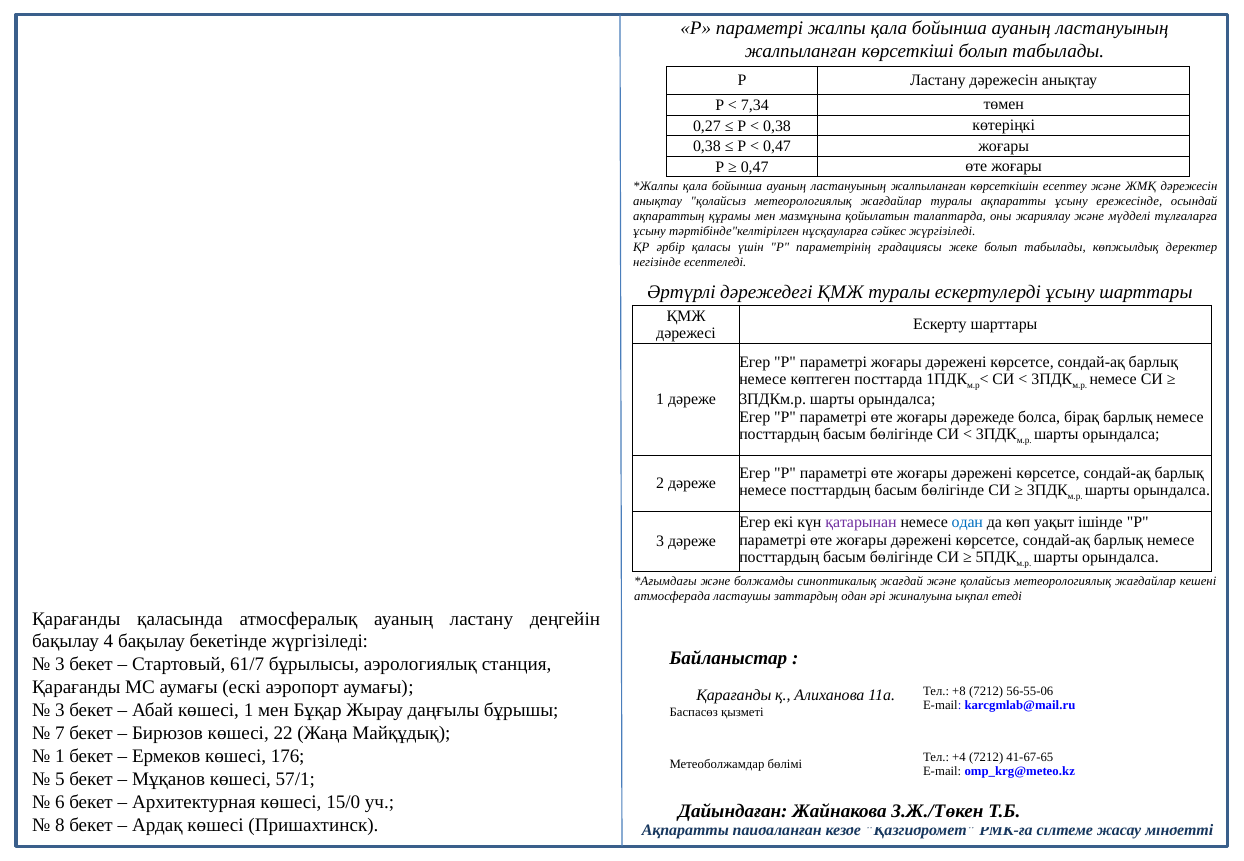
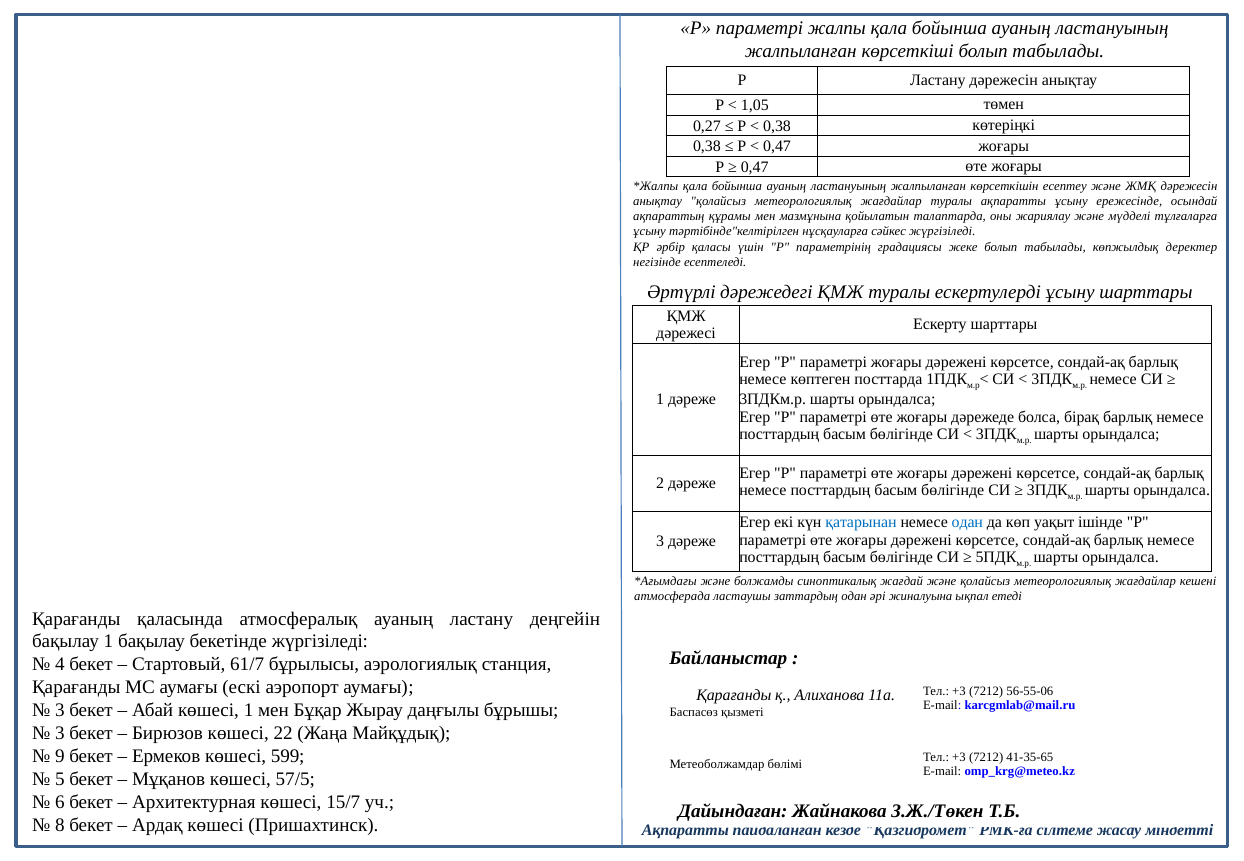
7,34: 7,34 -> 1,05
қатарынан colour: purple -> blue
бақылау 4: 4 -> 1
3 at (60, 665): 3 -> 4
+8 at (959, 691): +8 -> +3
7 at (60, 734): 7 -> 3
1 at (60, 757): 1 -> 9
176: 176 -> 599
+4 at (959, 758): +4 -> +3
41-67-65: 41-67-65 -> 41-35-65
57/1: 57/1 -> 57/5
15/0: 15/0 -> 15/7
